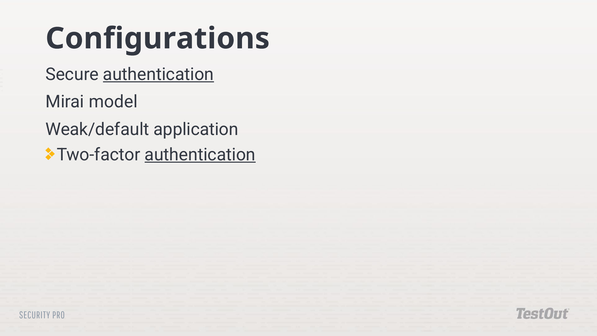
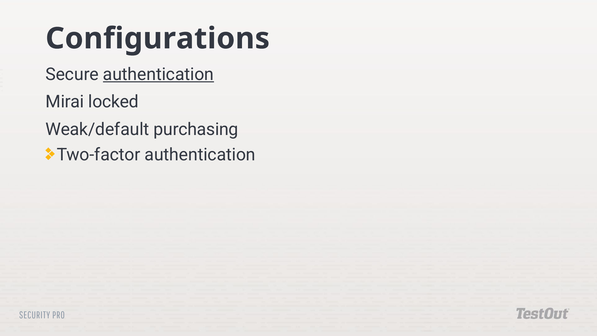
model: model -> locked
application: application -> purchasing
authentication at (200, 155) underline: present -> none
